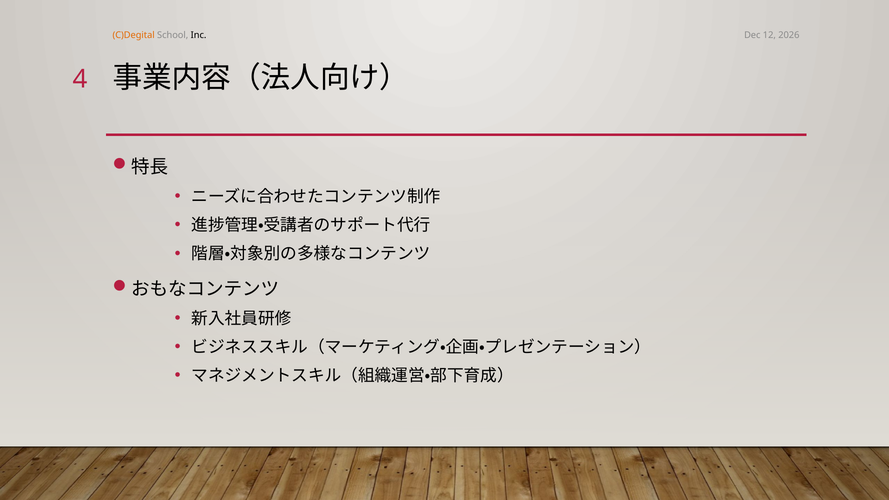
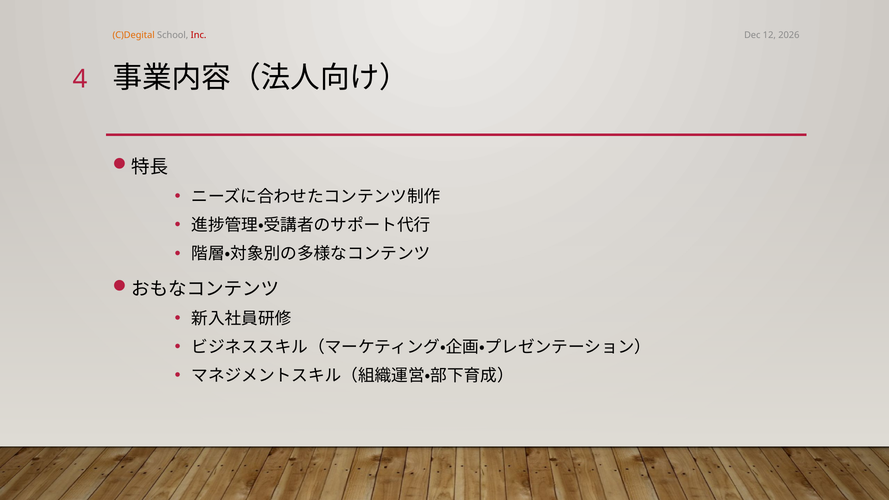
Inc colour: black -> red
